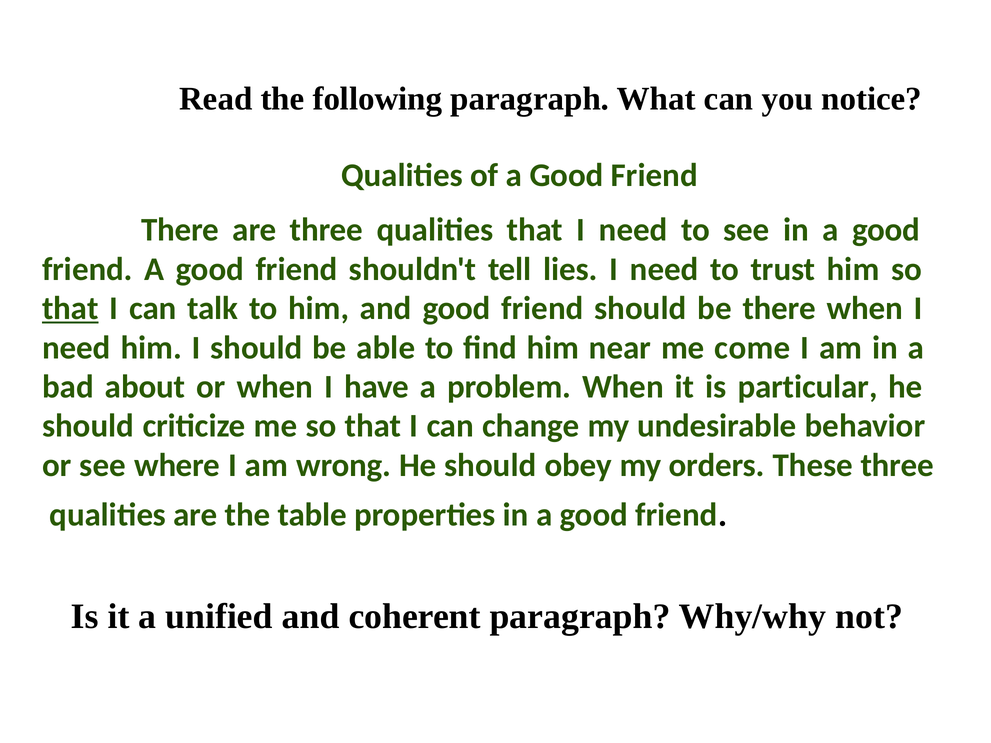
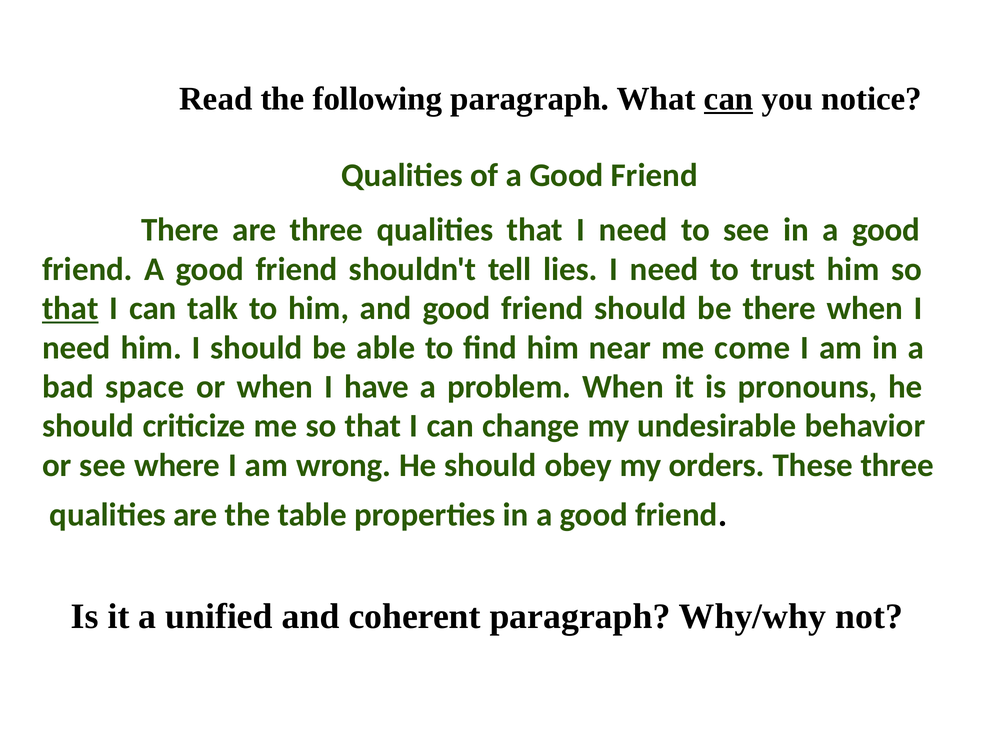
can at (729, 99) underline: none -> present
about: about -> space
particular: particular -> pronouns
